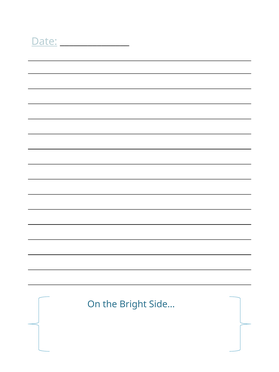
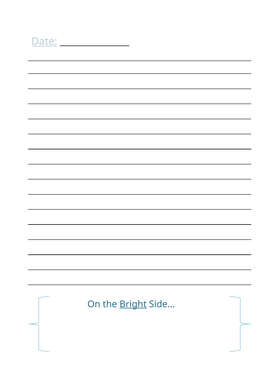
Bright underline: none -> present
